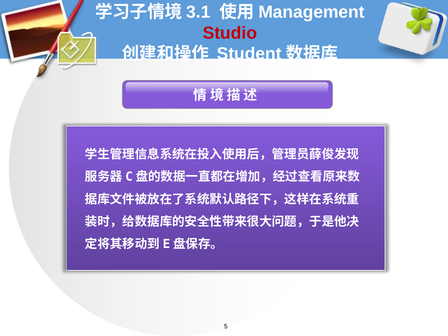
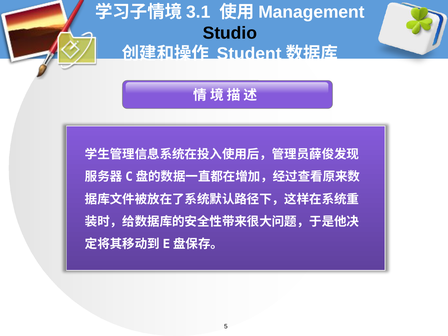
Studio colour: red -> black
